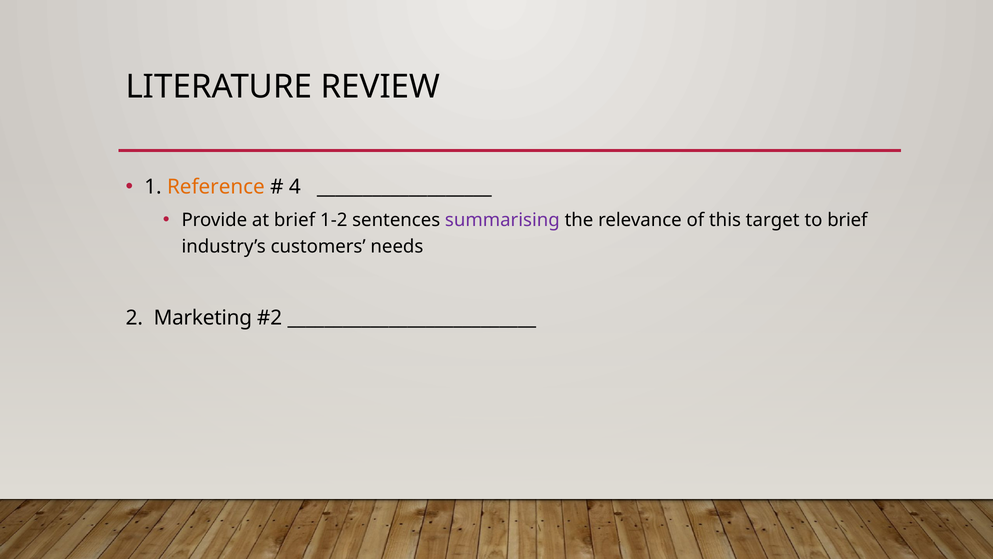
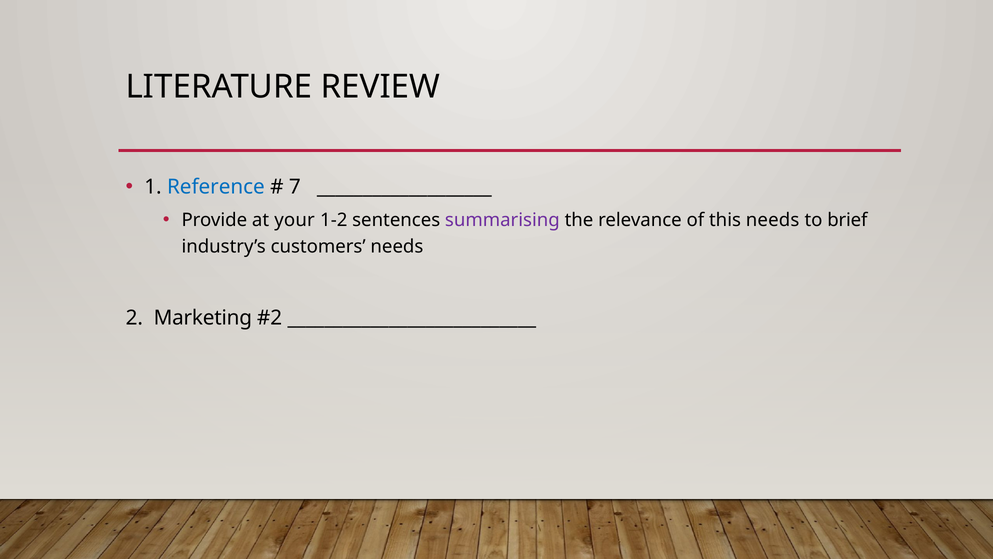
Reference colour: orange -> blue
4: 4 -> 7
at brief: brief -> your
this target: target -> needs
